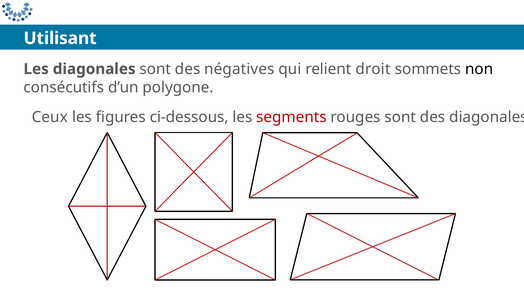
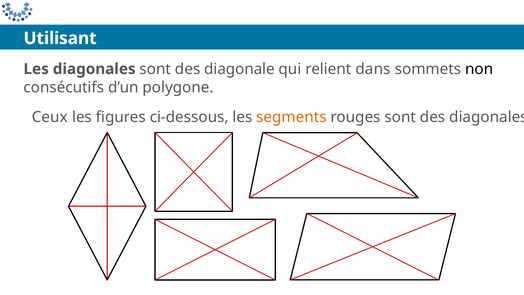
négatives: négatives -> diagonale
droit: droit -> dans
segments colour: red -> orange
